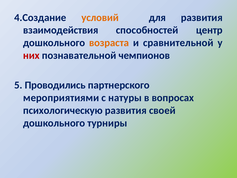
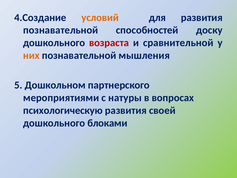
взаимодействия at (61, 30): взаимодействия -> познавательной
центр: центр -> доску
возраста colour: orange -> red
них colour: red -> orange
чемпионов: чемпионов -> мышления
Проводились: Проводились -> Дошкольном
турниры: турниры -> блоками
